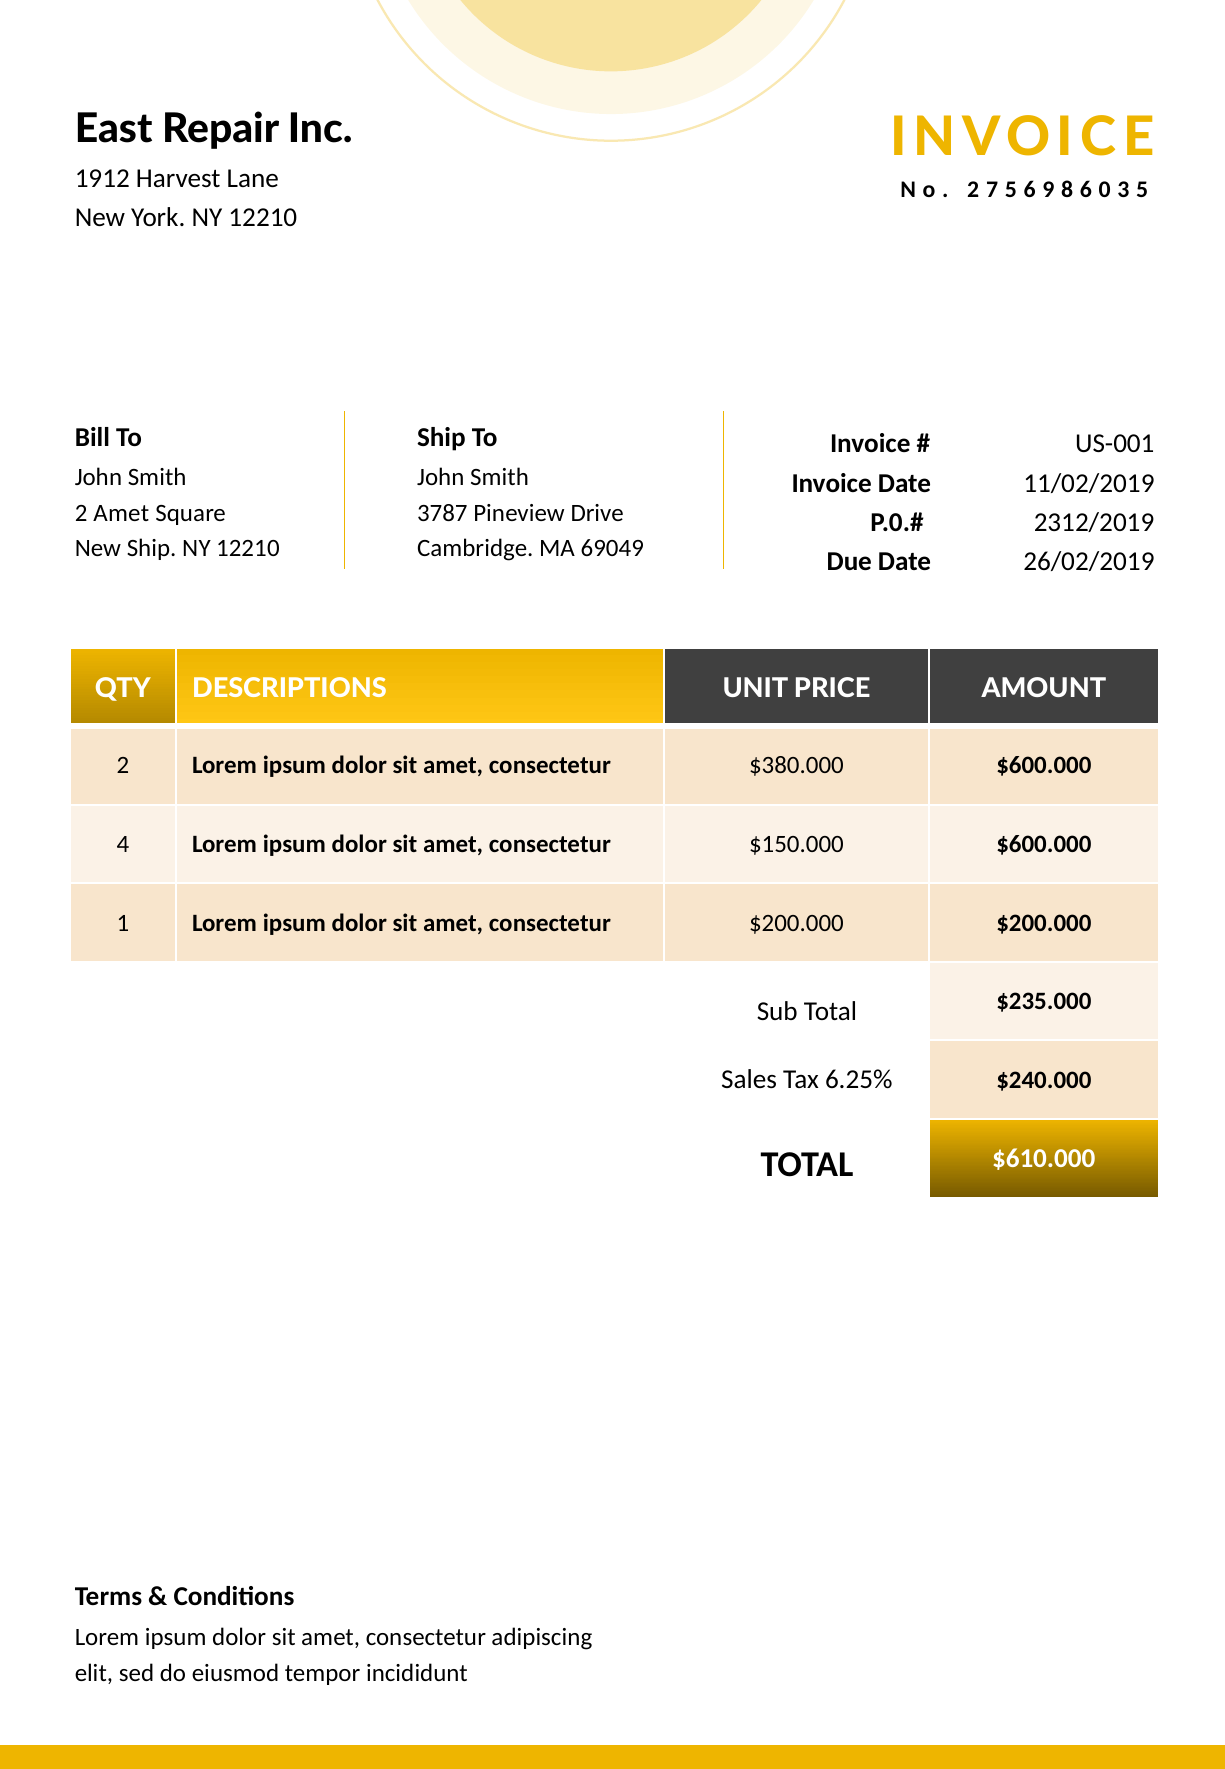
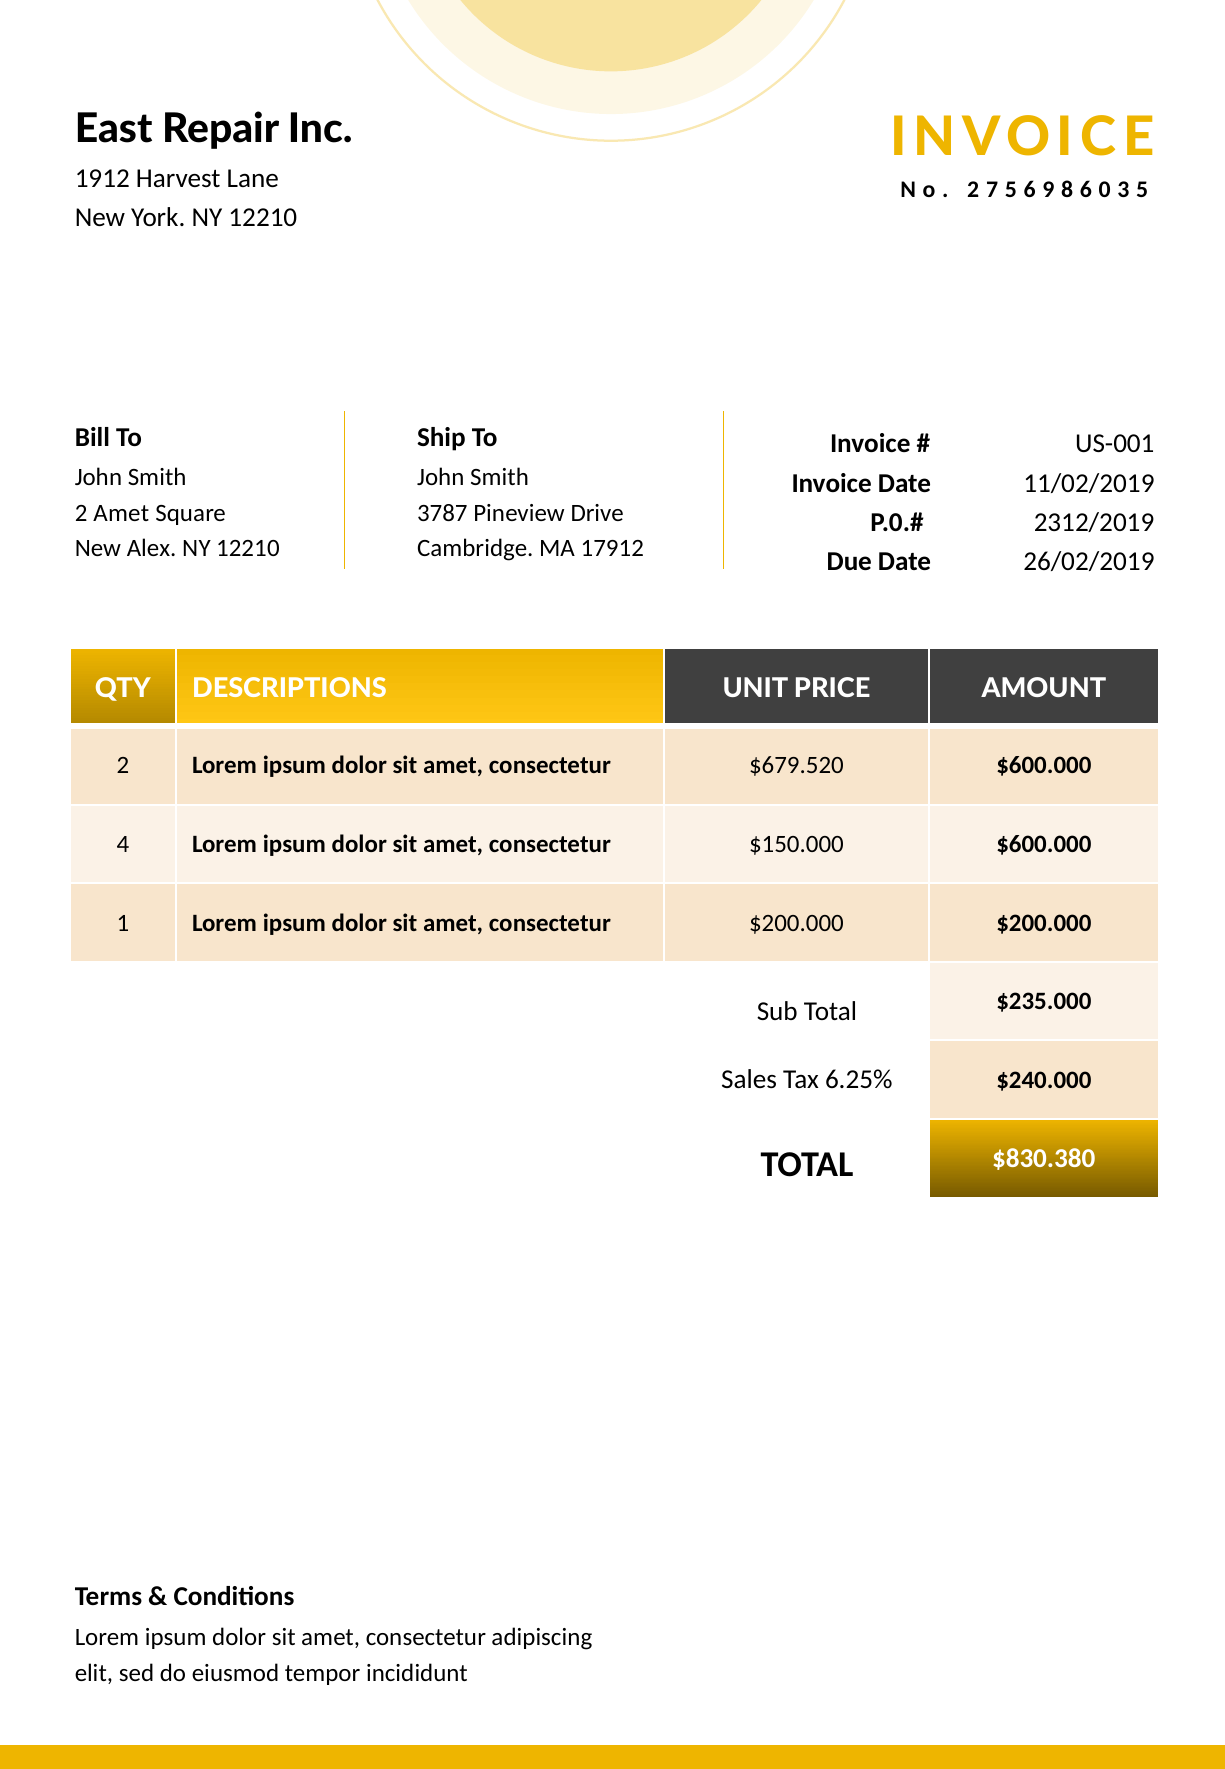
New Ship: Ship -> Alex
69049: 69049 -> 17912
$380.000: $380.000 -> $679.520
$610.000: $610.000 -> $830.380
